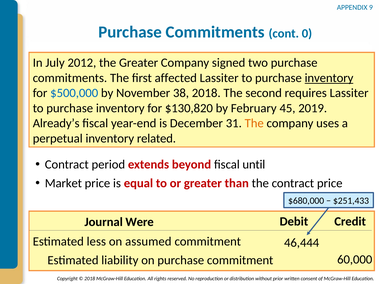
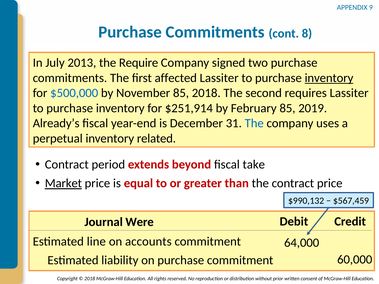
0: 0 -> 8
2012: 2012 -> 2013
the Greater: Greater -> Require
November 38: 38 -> 85
$130,820: $130,820 -> $251,914
February 45: 45 -> 85
The at (254, 123) colour: orange -> blue
until: until -> take
Market underline: none -> present
$680,000: $680,000 -> $990,132
$251,433: $251,433 -> $567,459
less: less -> line
assumed: assumed -> accounts
46,444: 46,444 -> 64,000
